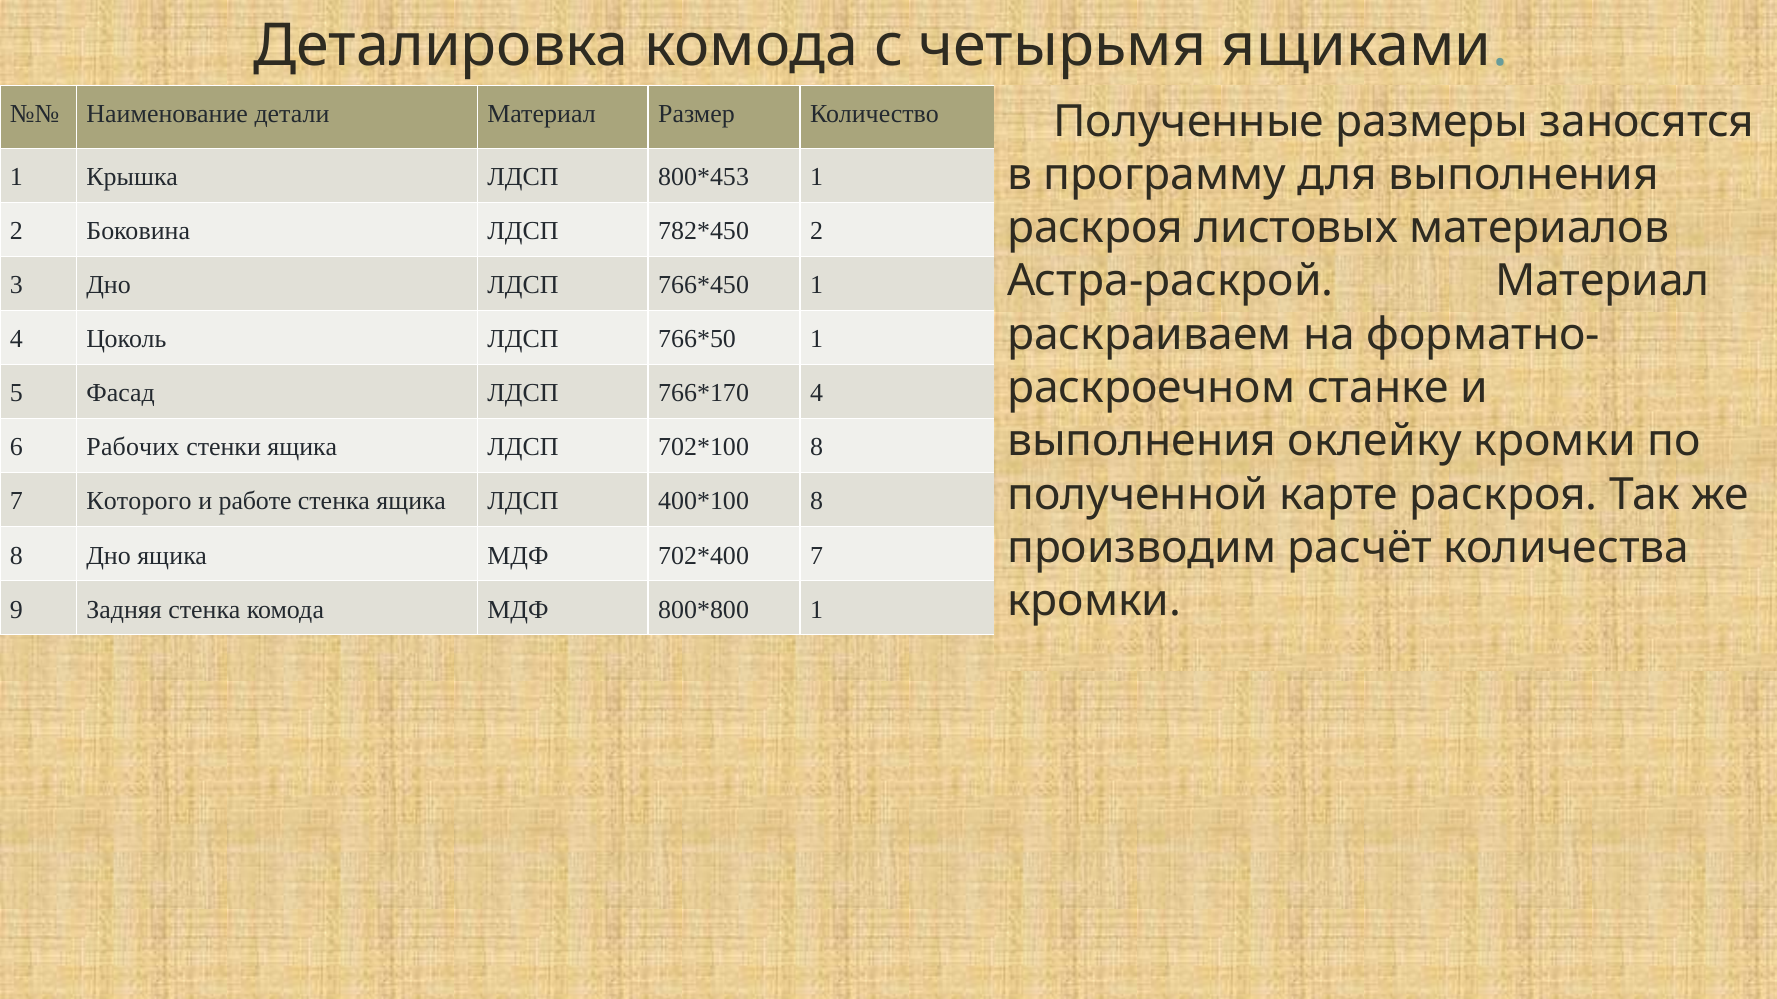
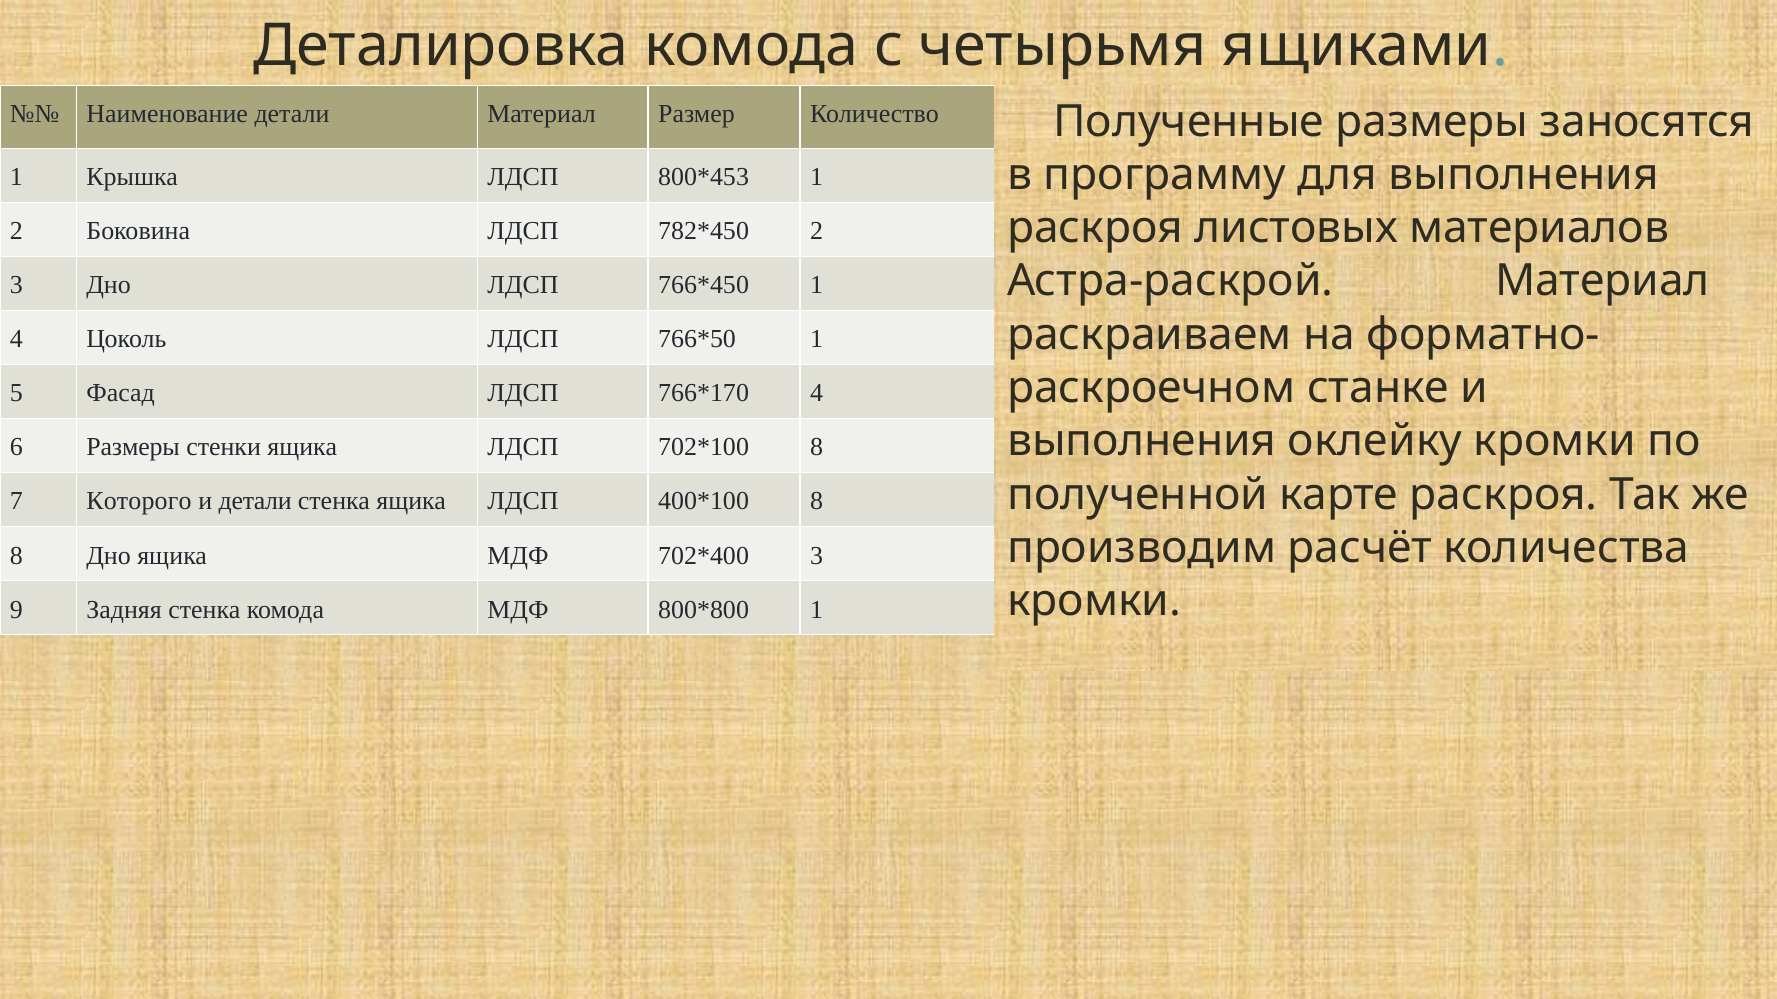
6 Рабочих: Рабочих -> Размеры
и работе: работе -> детали
7 at (817, 556): 7 -> 3
